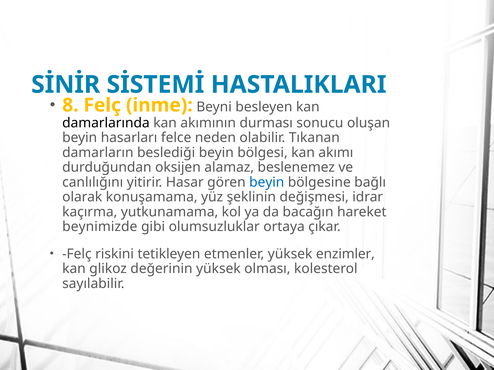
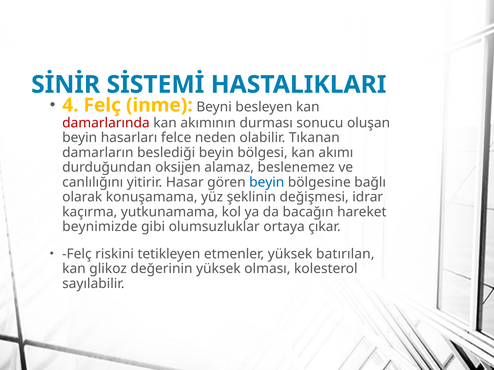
8: 8 -> 4
damarlarında colour: black -> red
enzimler: enzimler -> batırılan
